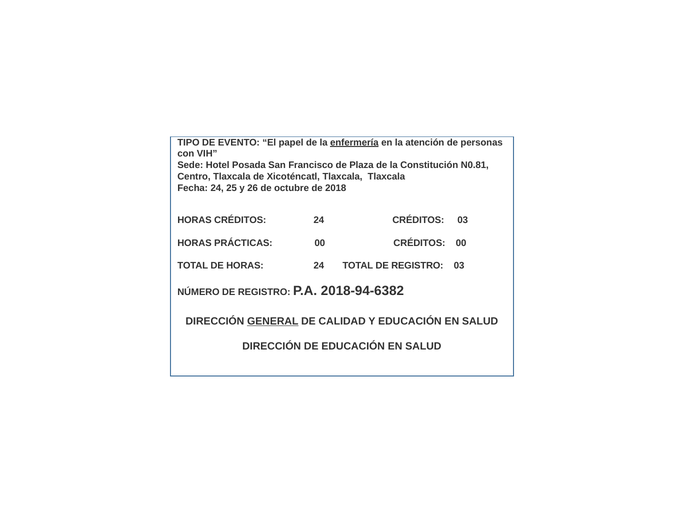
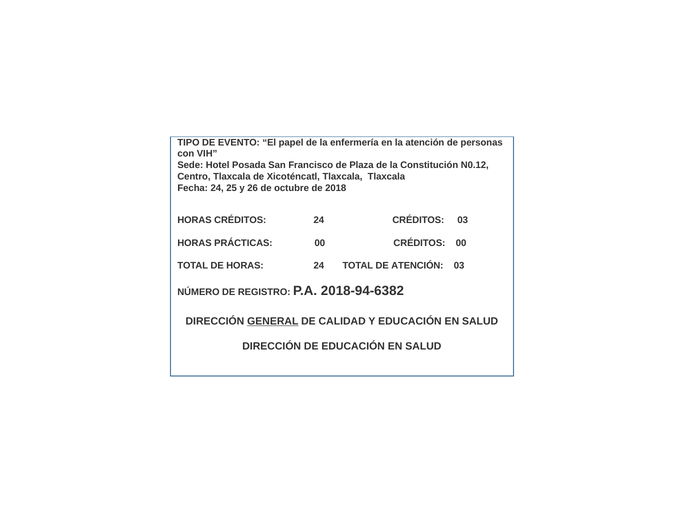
enfermería underline: present -> none
N0.81: N0.81 -> N0.12
TOTAL DE REGISTRO: REGISTRO -> ATENCIÓN
